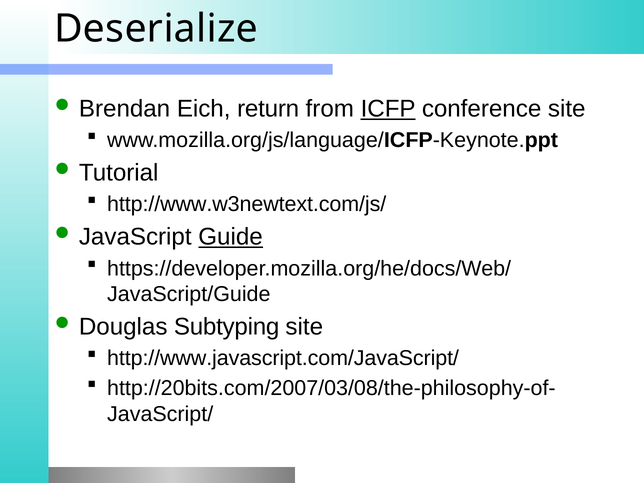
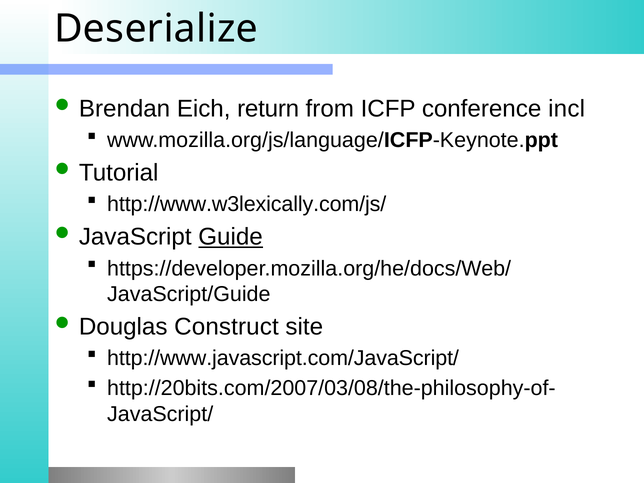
ICFP underline: present -> none
conference site: site -> incl
http://www.w3newtext.com/js/: http://www.w3newtext.com/js/ -> http://www.w3lexically.com/js/
Subtyping: Subtyping -> Construct
